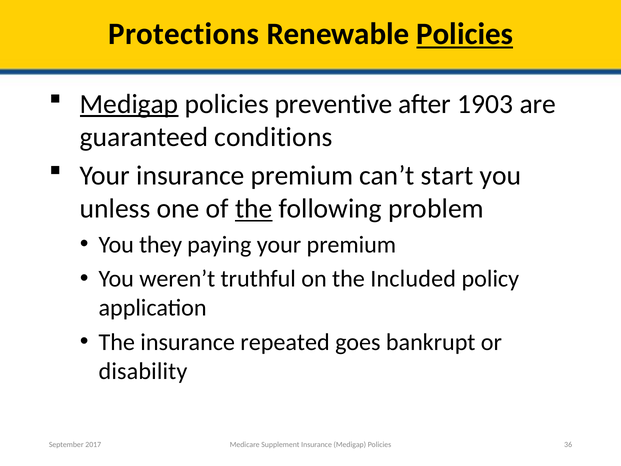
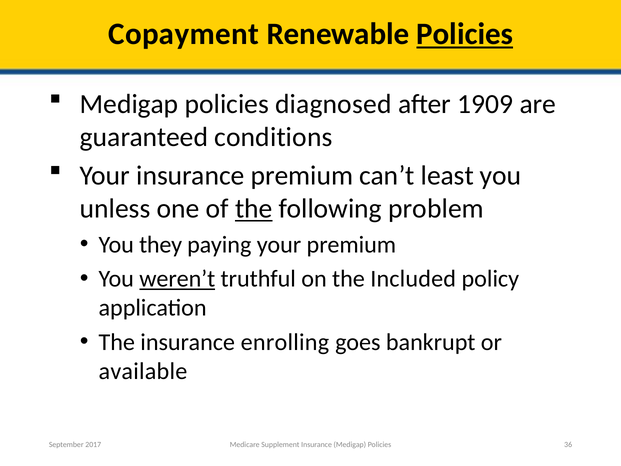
Protections: Protections -> Copayment
Medigap at (129, 104) underline: present -> none
preventive: preventive -> diagnosed
1903: 1903 -> 1909
start: start -> least
weren’t underline: none -> present
repeated: repeated -> enrolling
disability: disability -> available
